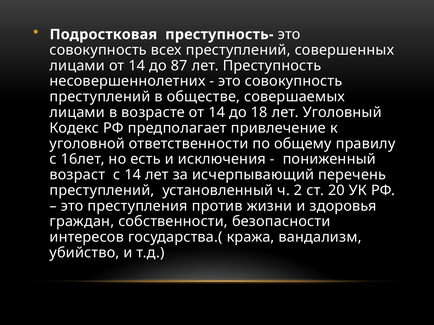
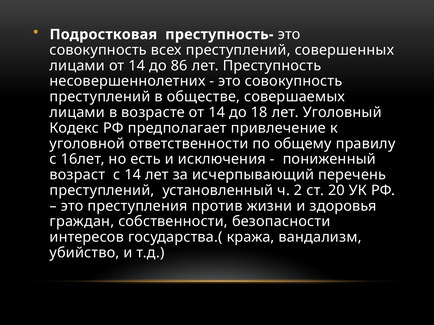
87: 87 -> 86
